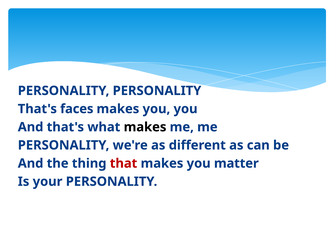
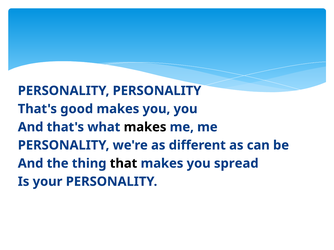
faces: faces -> good
that colour: red -> black
matter: matter -> spread
